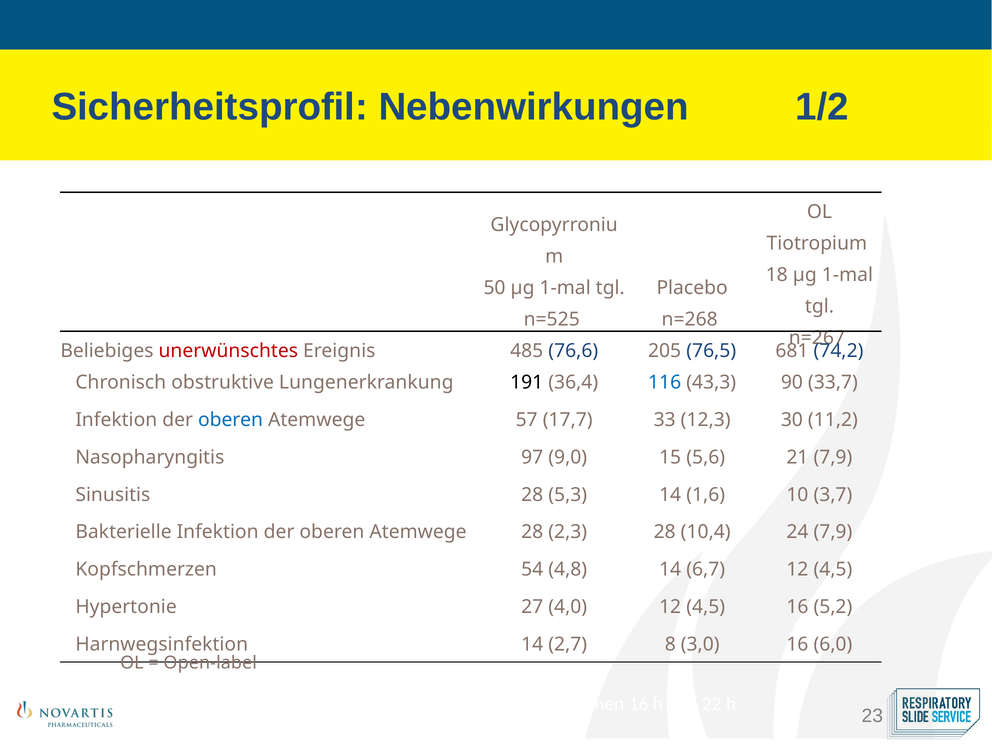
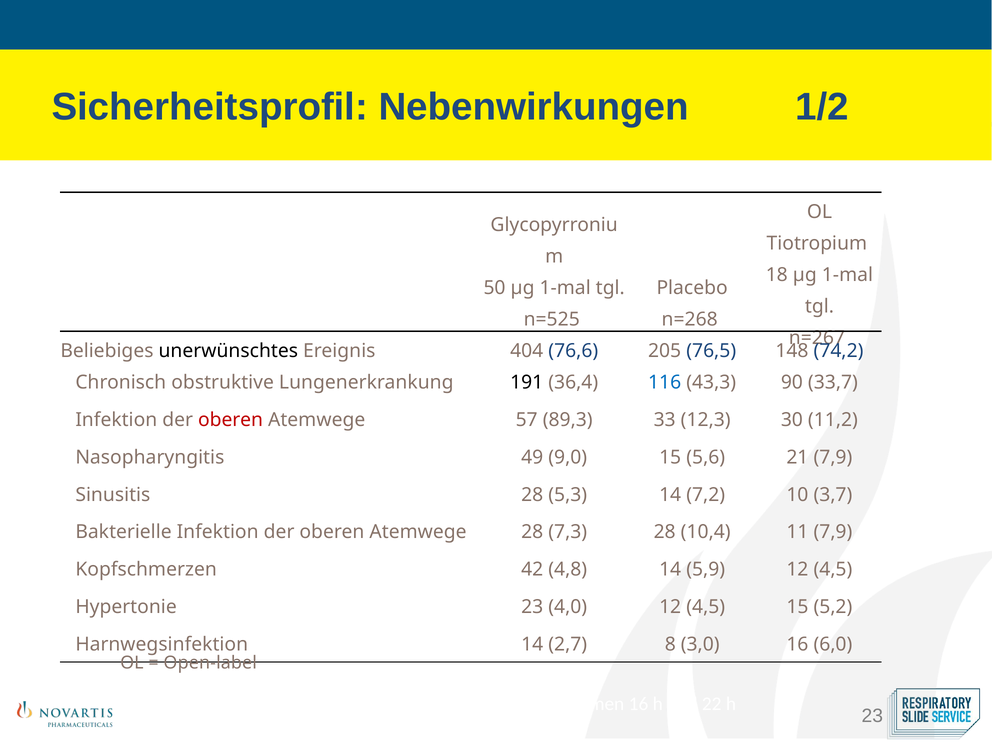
unerwünschtes colour: red -> black
485: 485 -> 404
681: 681 -> 148
oberen at (231, 420) colour: blue -> red
17,7: 17,7 -> 89,3
97: 97 -> 49
1,6: 1,6 -> 7,2
2,3: 2,3 -> 7,3
24: 24 -> 11
54: 54 -> 42
6,7: 6,7 -> 5,9
Hypertonie 27: 27 -> 23
4,5 16: 16 -> 15
